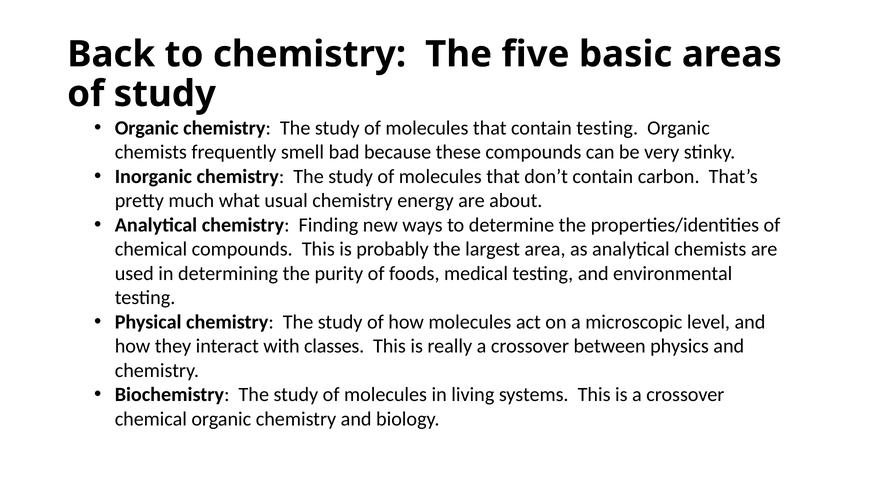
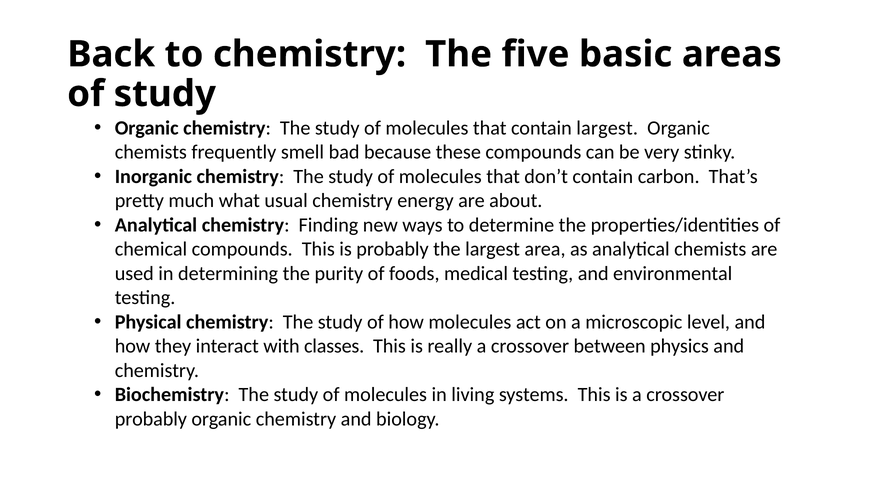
contain testing: testing -> largest
chemical at (151, 419): chemical -> probably
